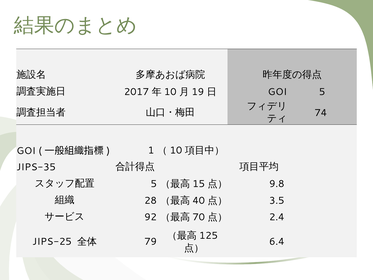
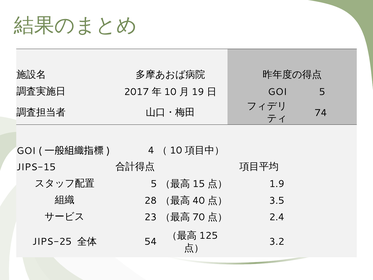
1: 1 -> 4
JIPS-35: JIPS-35 -> JIPS-15
9.8: 9.8 -> 1.9
92: 92 -> 23
79: 79 -> 54
6.4: 6.4 -> 3.2
